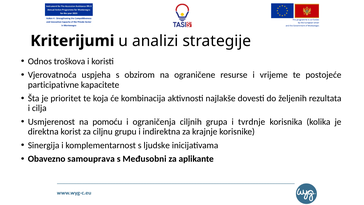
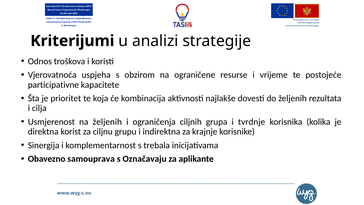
na pomoću: pomoću -> željenih
ljudske: ljudske -> trebala
Međusobni: Međusobni -> Označavaju
